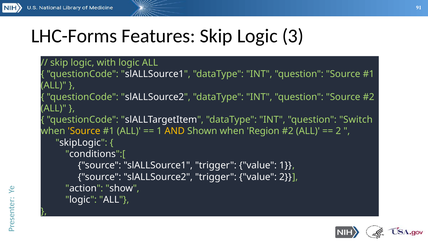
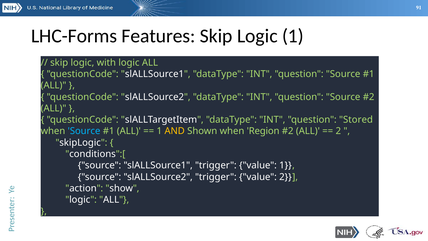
Logic 3: 3 -> 1
Switch: Switch -> Stored
Source at (84, 131) colour: yellow -> light blue
